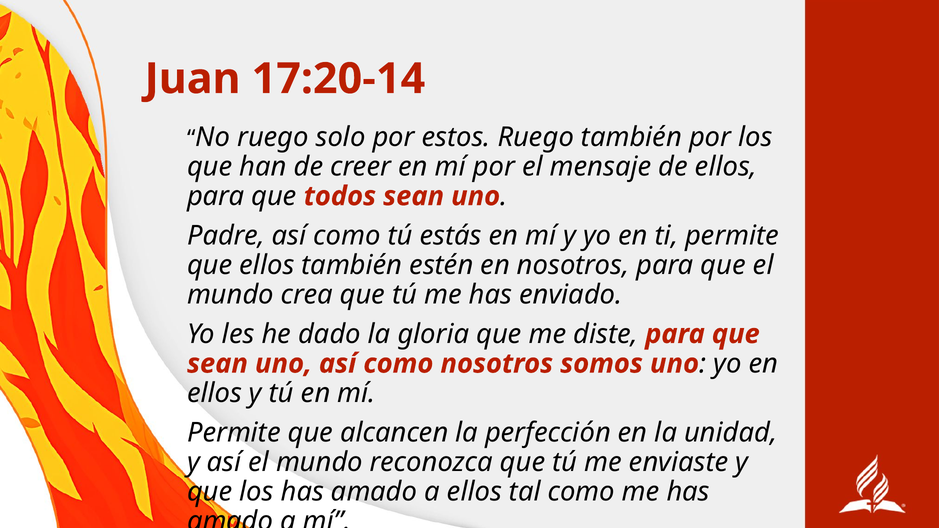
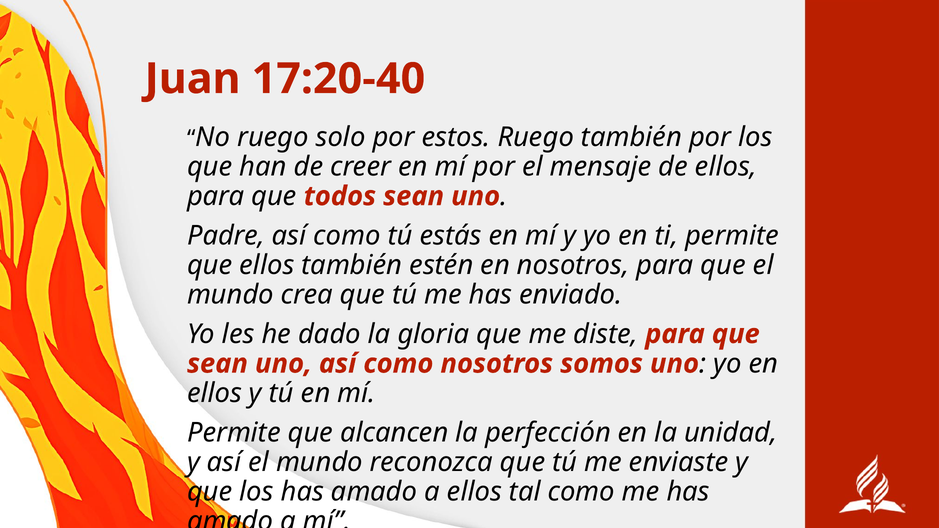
17:20-14: 17:20-14 -> 17:20-40
